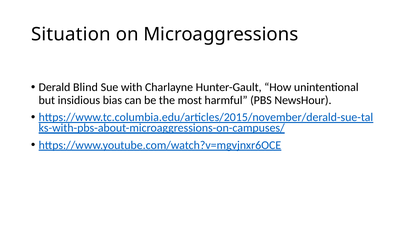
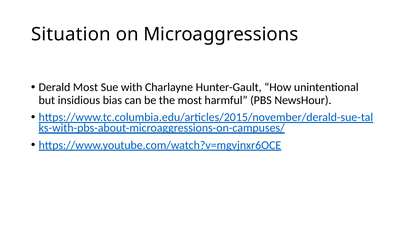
Derald Blind: Blind -> Most
